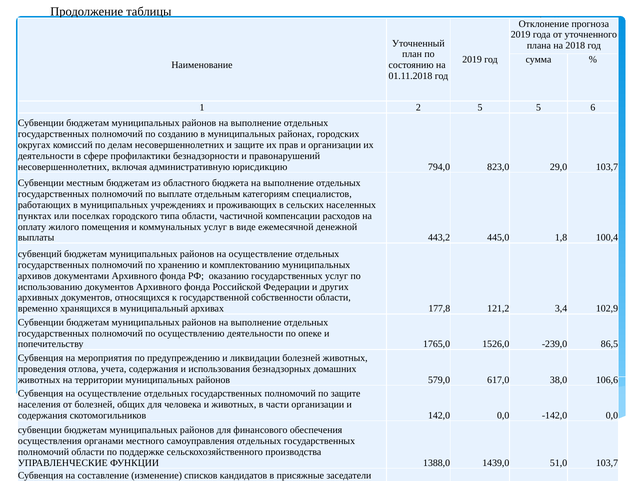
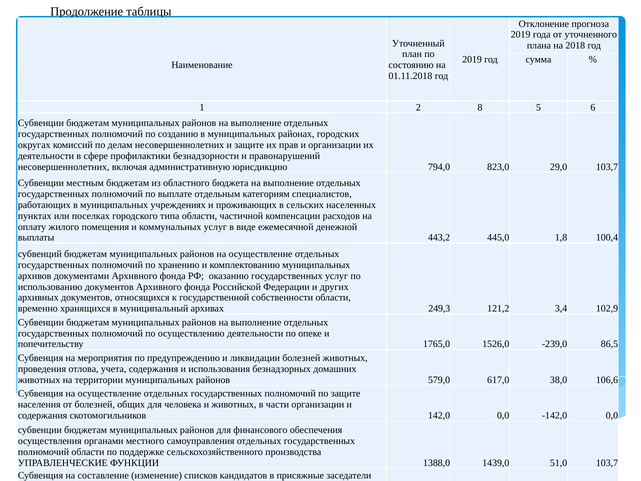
2 5: 5 -> 8
177,8: 177,8 -> 249,3
